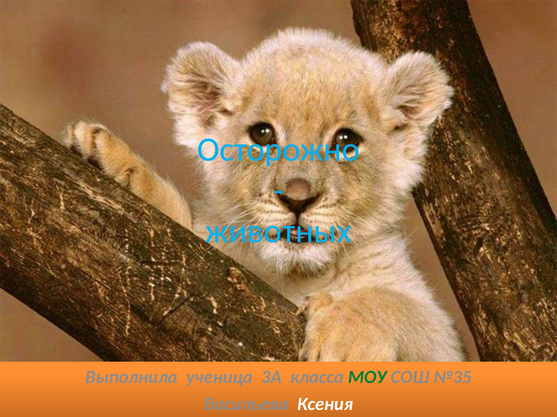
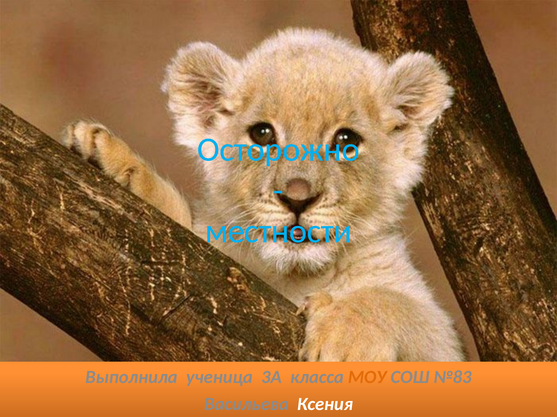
животных: животных -> местности
МОУ colour: green -> orange
№35: №35 -> №83
